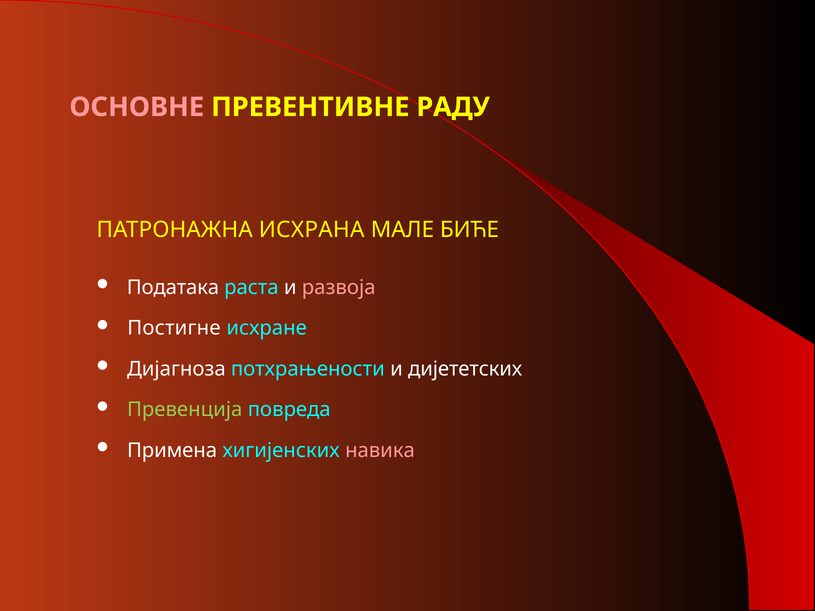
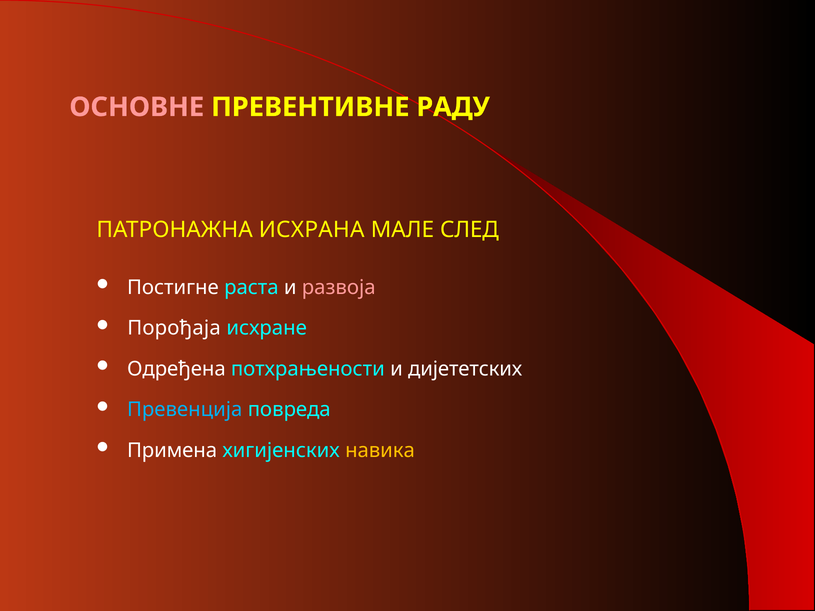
БИЋЕ: БИЋЕ -> СЛЕД
Података: Података -> Постигне
Постигне: Постигне -> Порођаја
Дијагноза: Дијагноза -> Одређена
Превенција colour: light green -> light blue
навика colour: pink -> yellow
